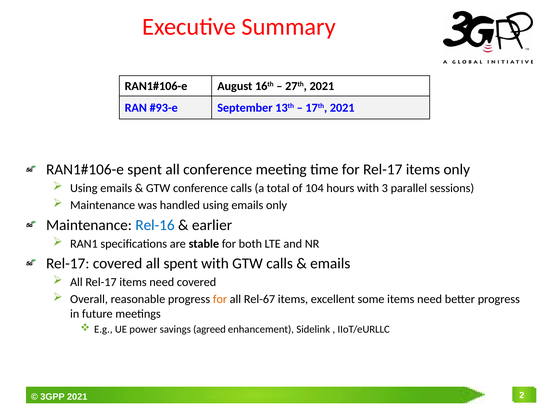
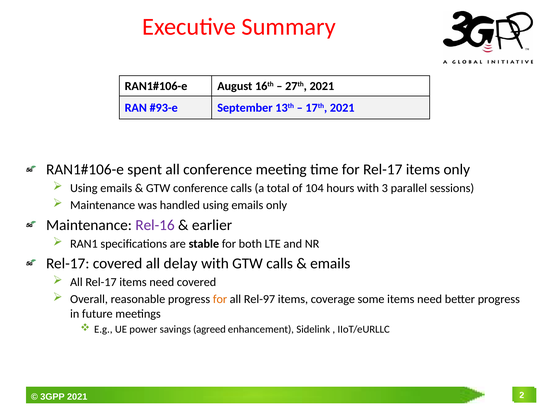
Rel-16 colour: blue -> purple
all spent: spent -> delay
Rel-67: Rel-67 -> Rel-97
excellent: excellent -> coverage
